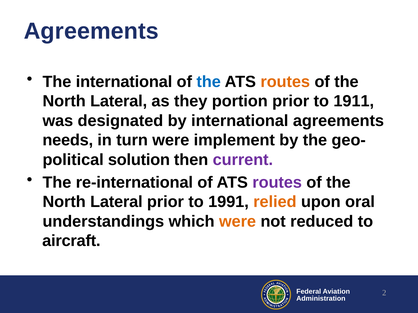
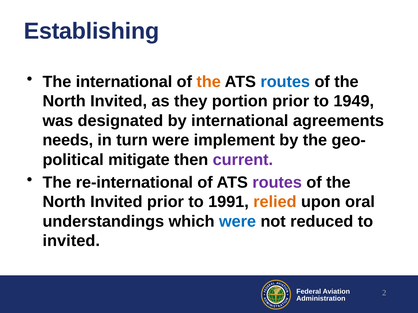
Agreements at (91, 31): Agreements -> Establishing
the at (209, 82) colour: blue -> orange
routes at (285, 82) colour: orange -> blue
Lateral at (119, 101): Lateral -> Invited
1911: 1911 -> 1949
solution: solution -> mitigate
Lateral at (116, 202): Lateral -> Invited
were at (238, 222) colour: orange -> blue
aircraft at (71, 241): aircraft -> invited
